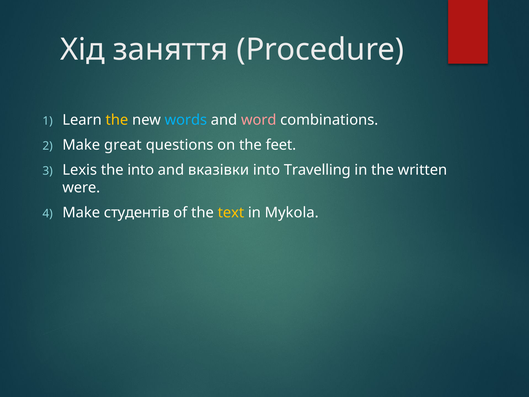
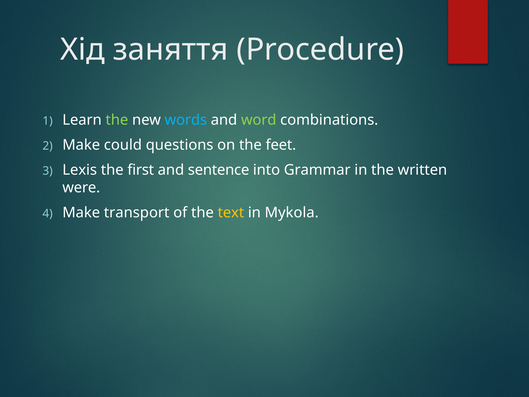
the at (117, 120) colour: yellow -> light green
word colour: pink -> light green
great: great -> could
the into: into -> first
вказівки: вказівки -> sentence
Travelling: Travelling -> Grammar
студентів: студентів -> transport
